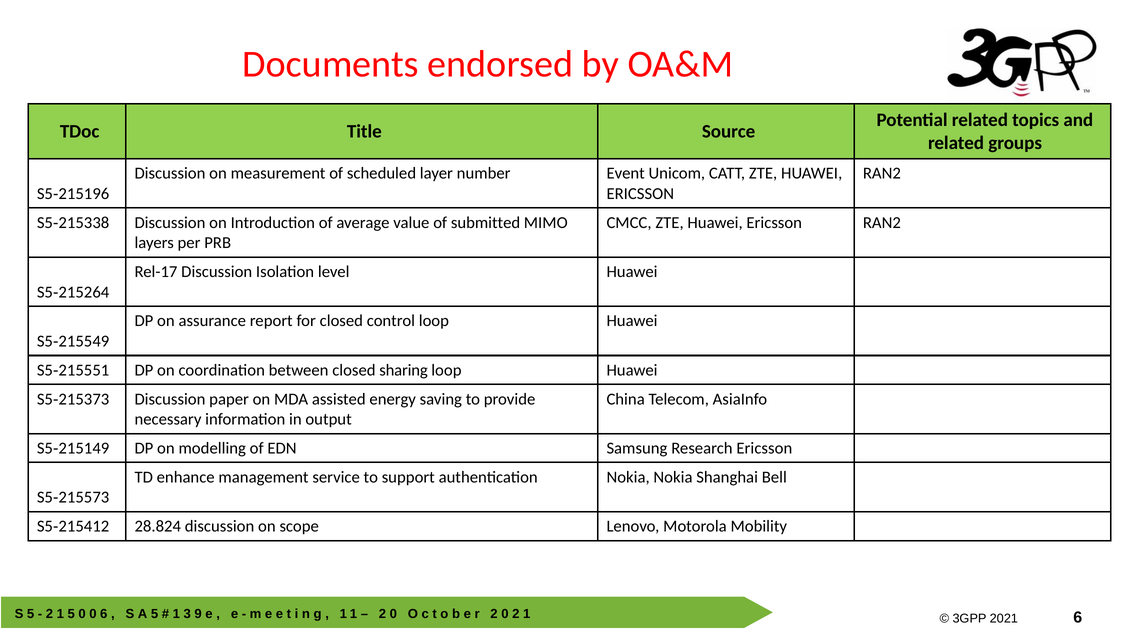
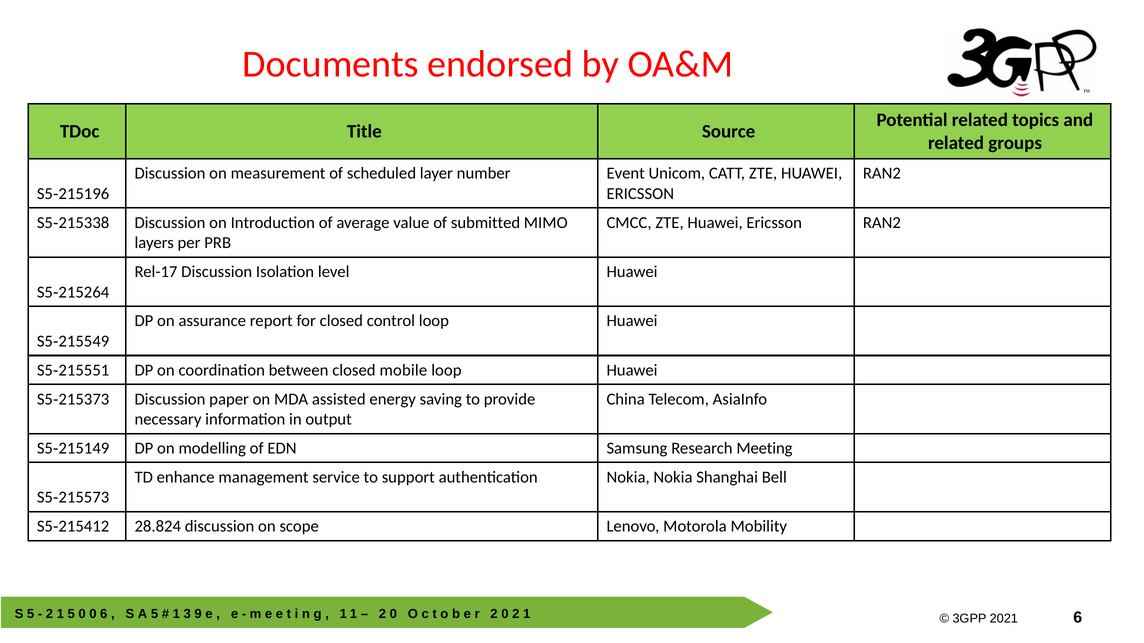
sharing: sharing -> mobile
Research Ericsson: Ericsson -> Meeting
